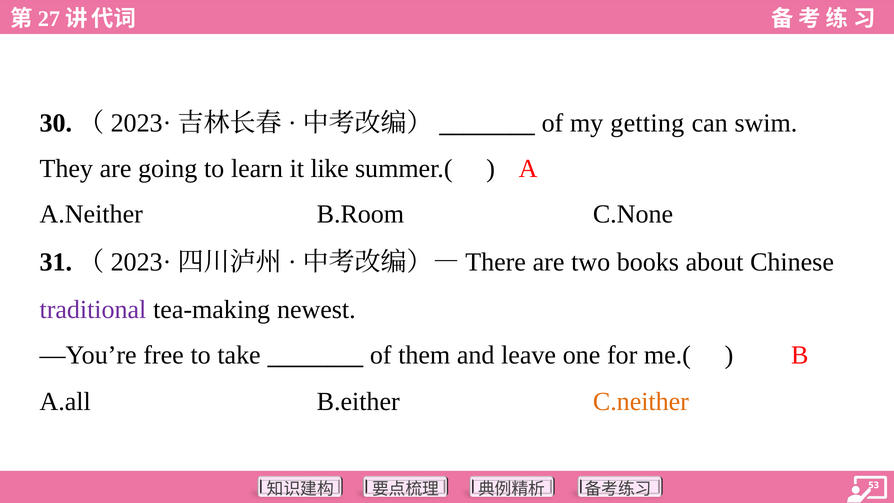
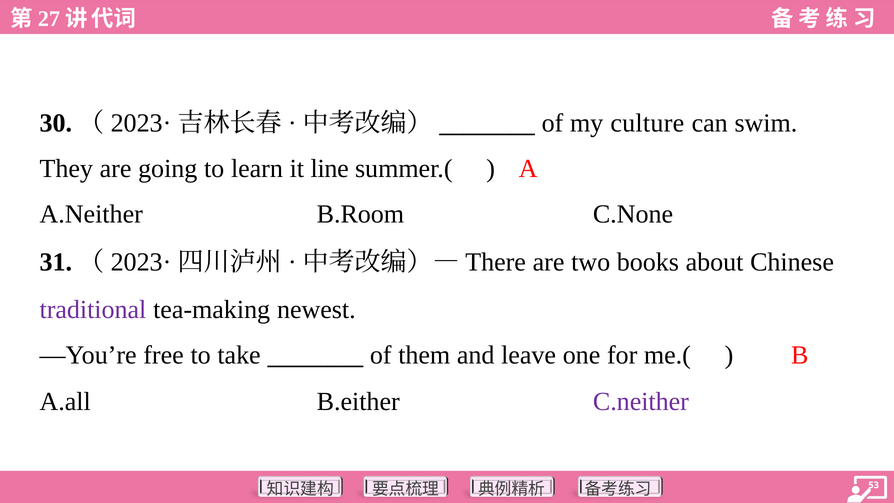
getting: getting -> culture
like: like -> line
C.neither colour: orange -> purple
